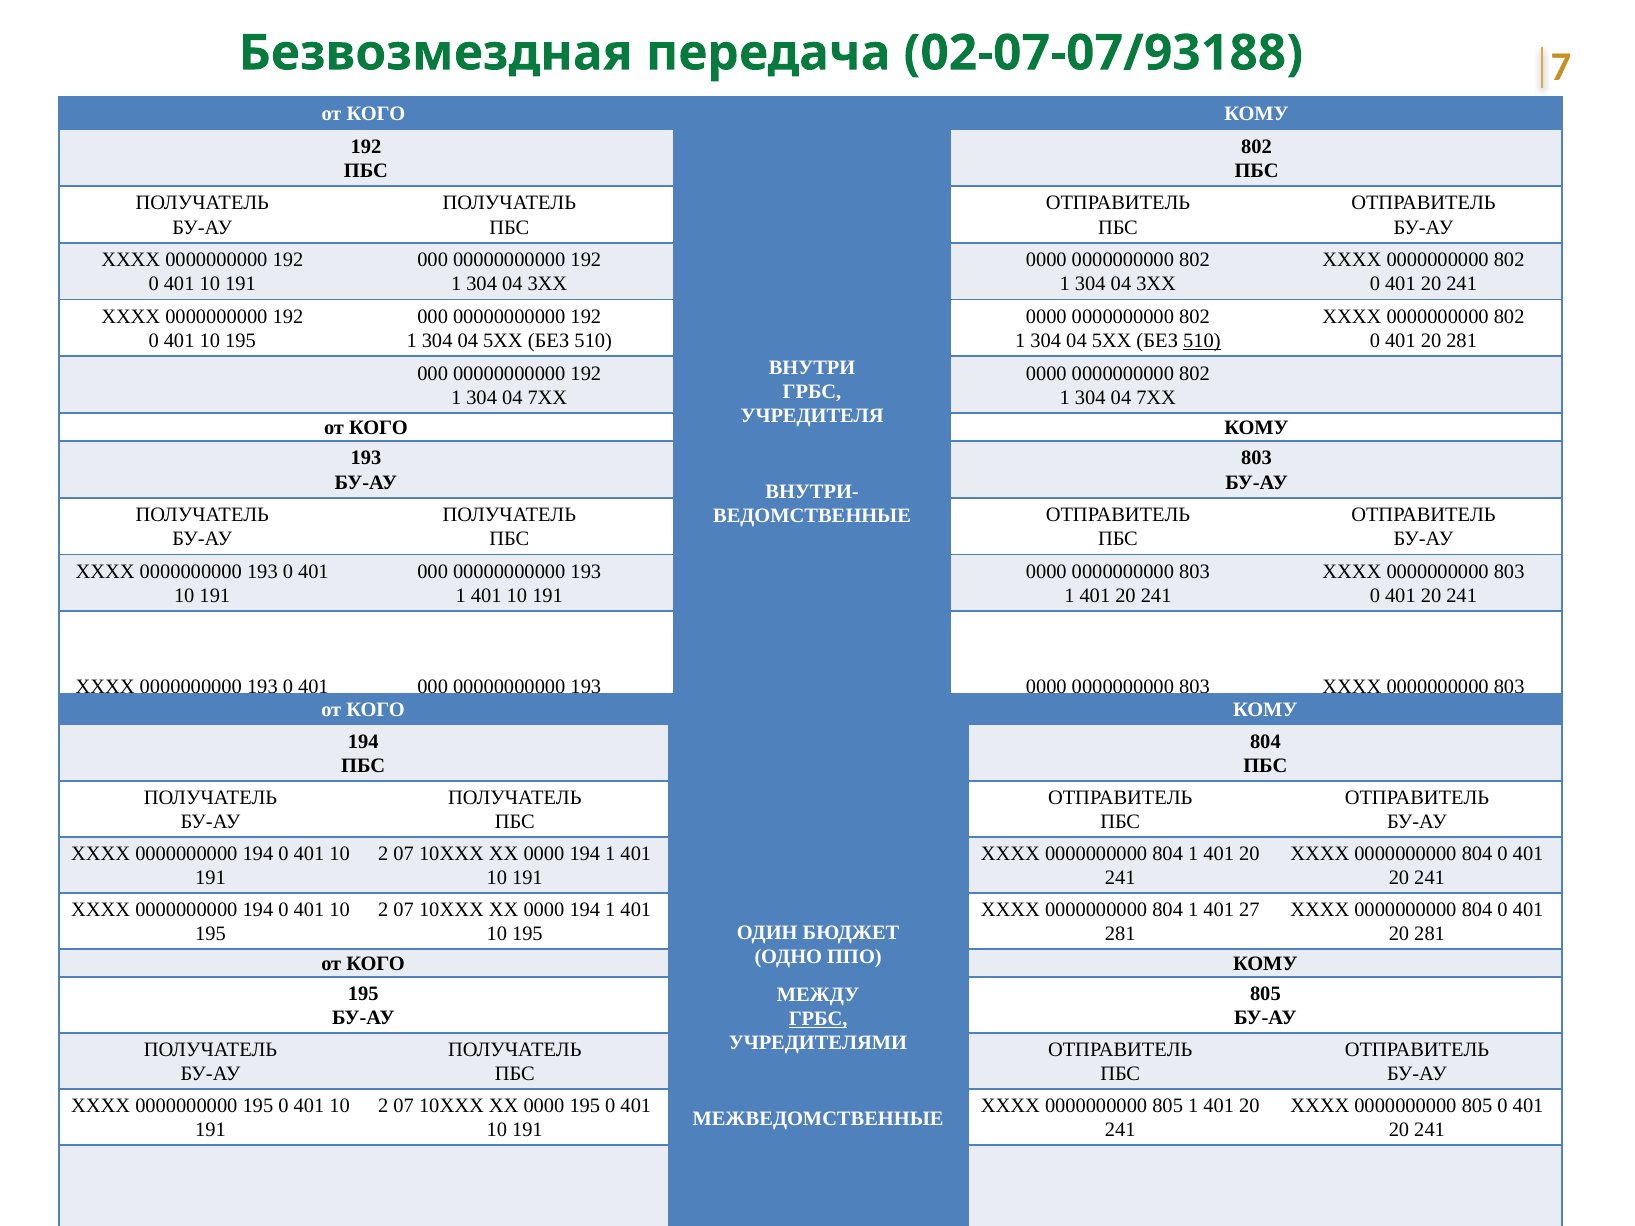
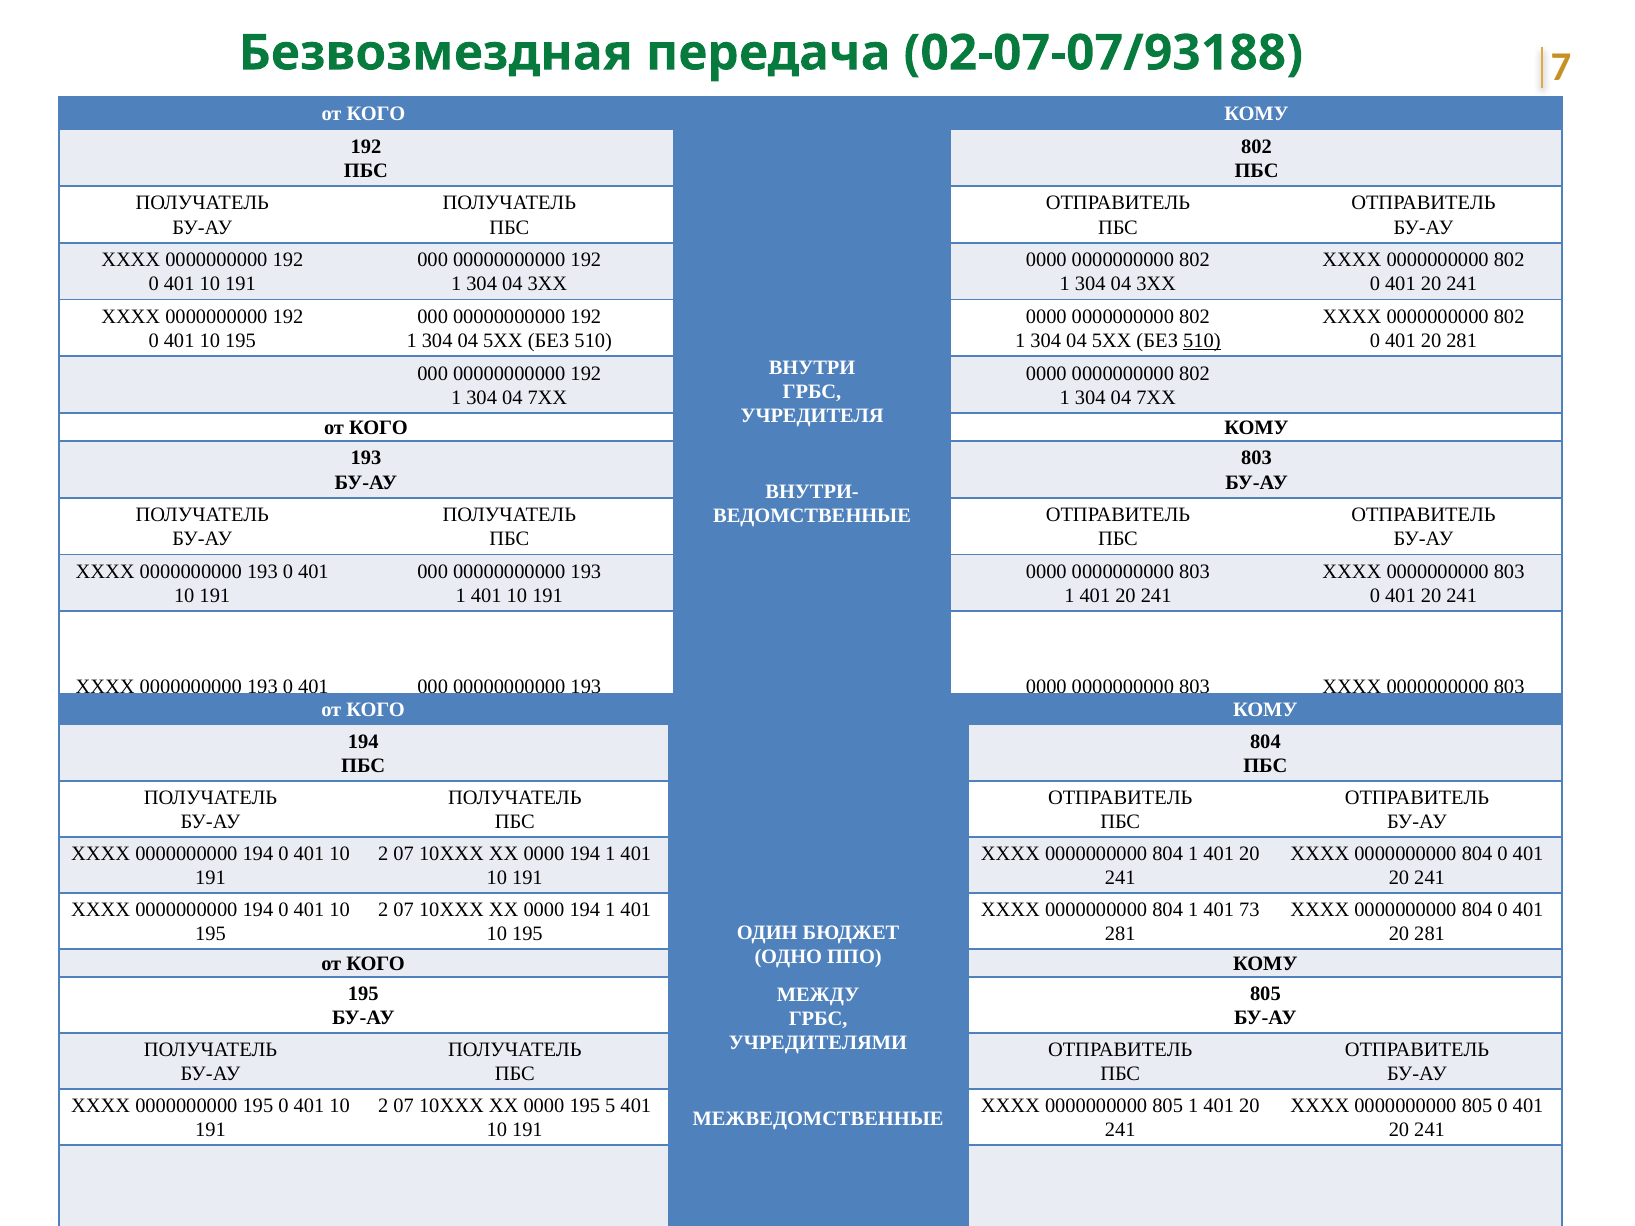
27: 27 -> 73
ГРБС at (818, 1019) underline: present -> none
0000 195 0: 0 -> 5
